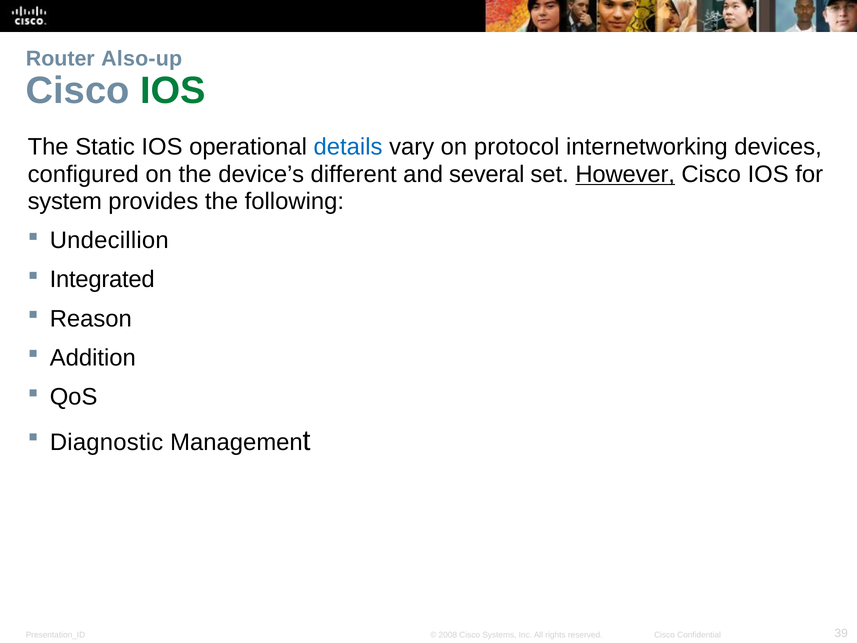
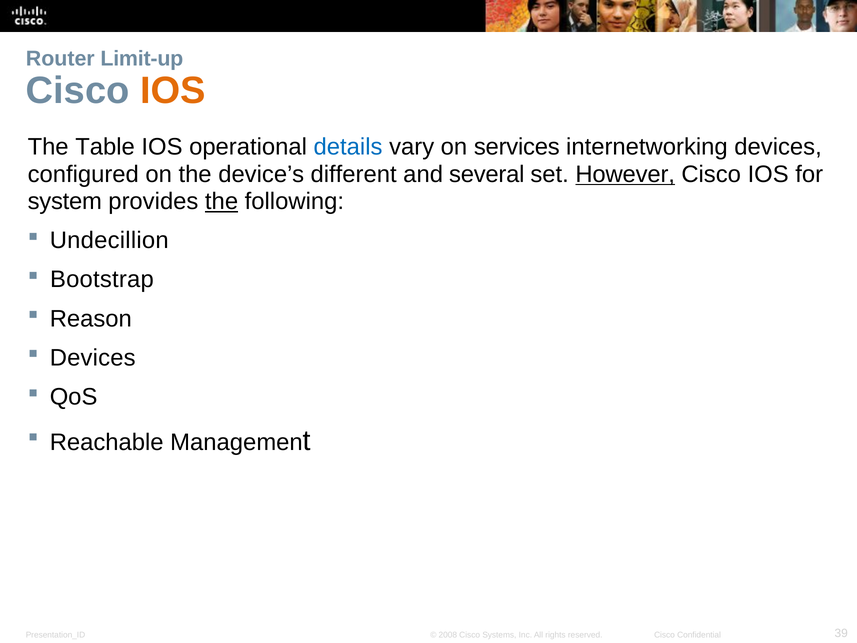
Also-up: Also-up -> Limit-up
IOS at (173, 91) colour: green -> orange
Static: Static -> Table
protocol: protocol -> services
the at (222, 201) underline: none -> present
Integrated: Integrated -> Bootstrap
Addition at (93, 358): Addition -> Devices
Diagnostic: Diagnostic -> Reachable
